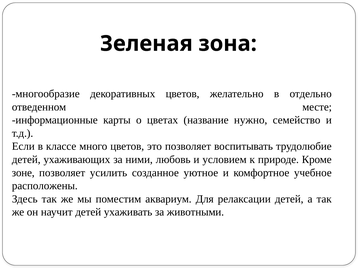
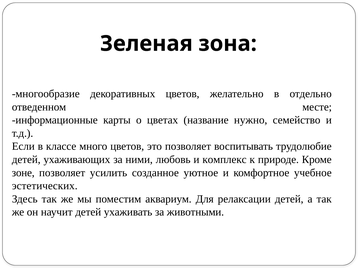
условием: условием -> комплекс
расположены: расположены -> эстетических
